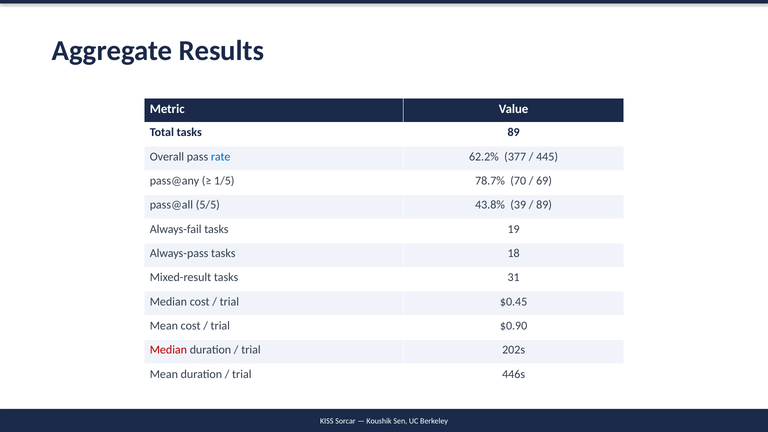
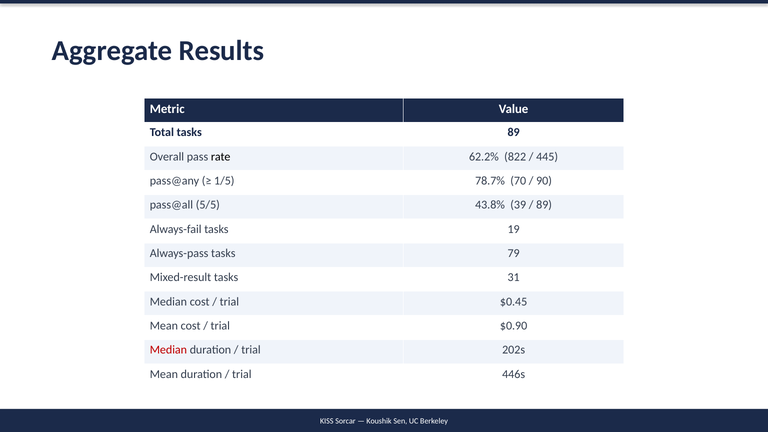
rate colour: blue -> black
377: 377 -> 822
69: 69 -> 90
18: 18 -> 79
